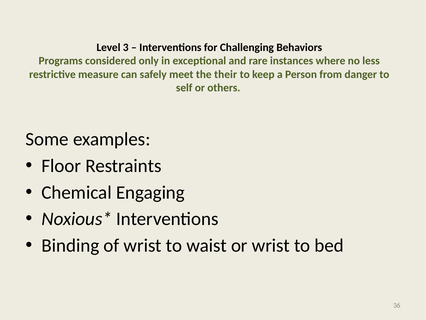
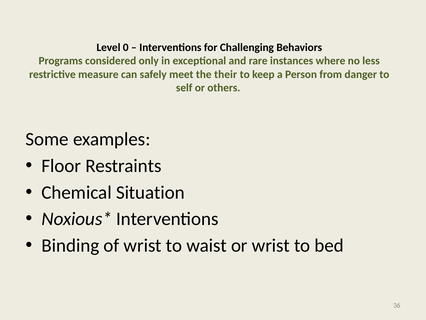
3: 3 -> 0
Engaging: Engaging -> Situation
